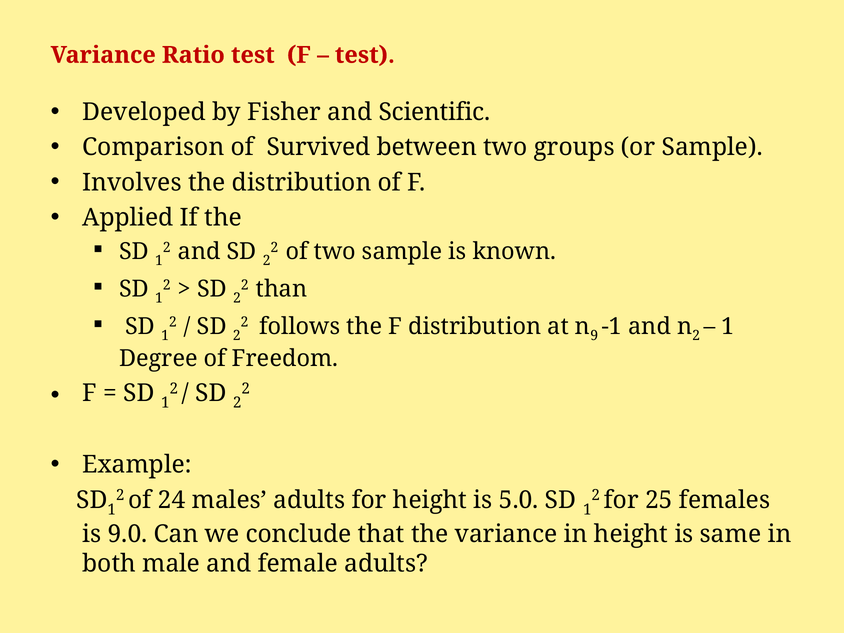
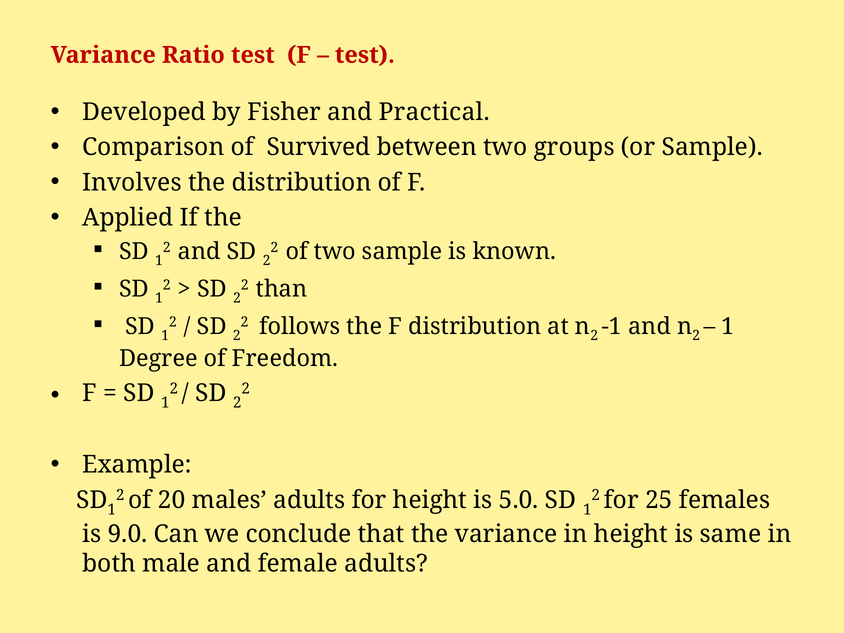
Scientific: Scientific -> Practical
9 at (594, 336): 9 -> 2
24: 24 -> 20
